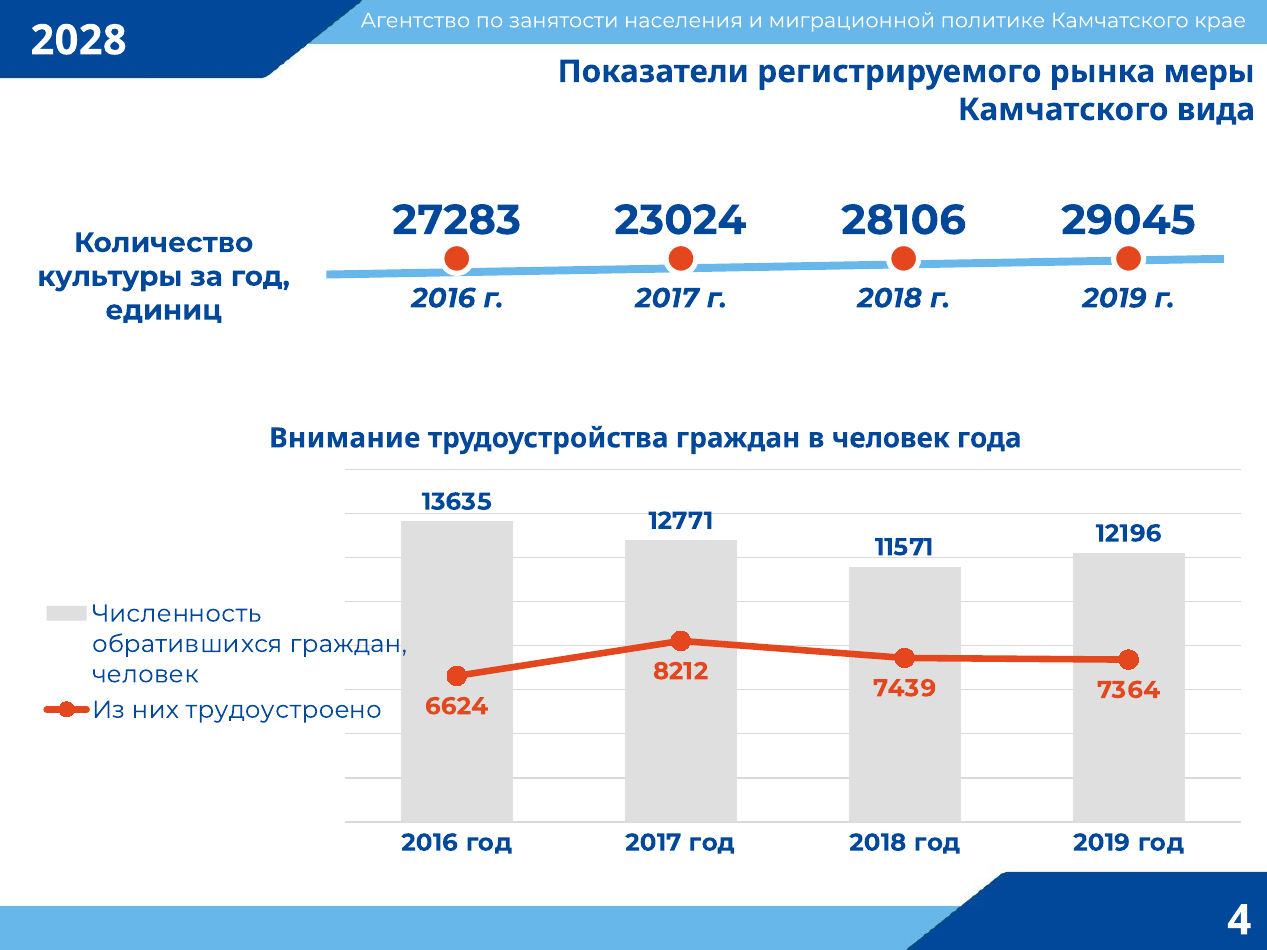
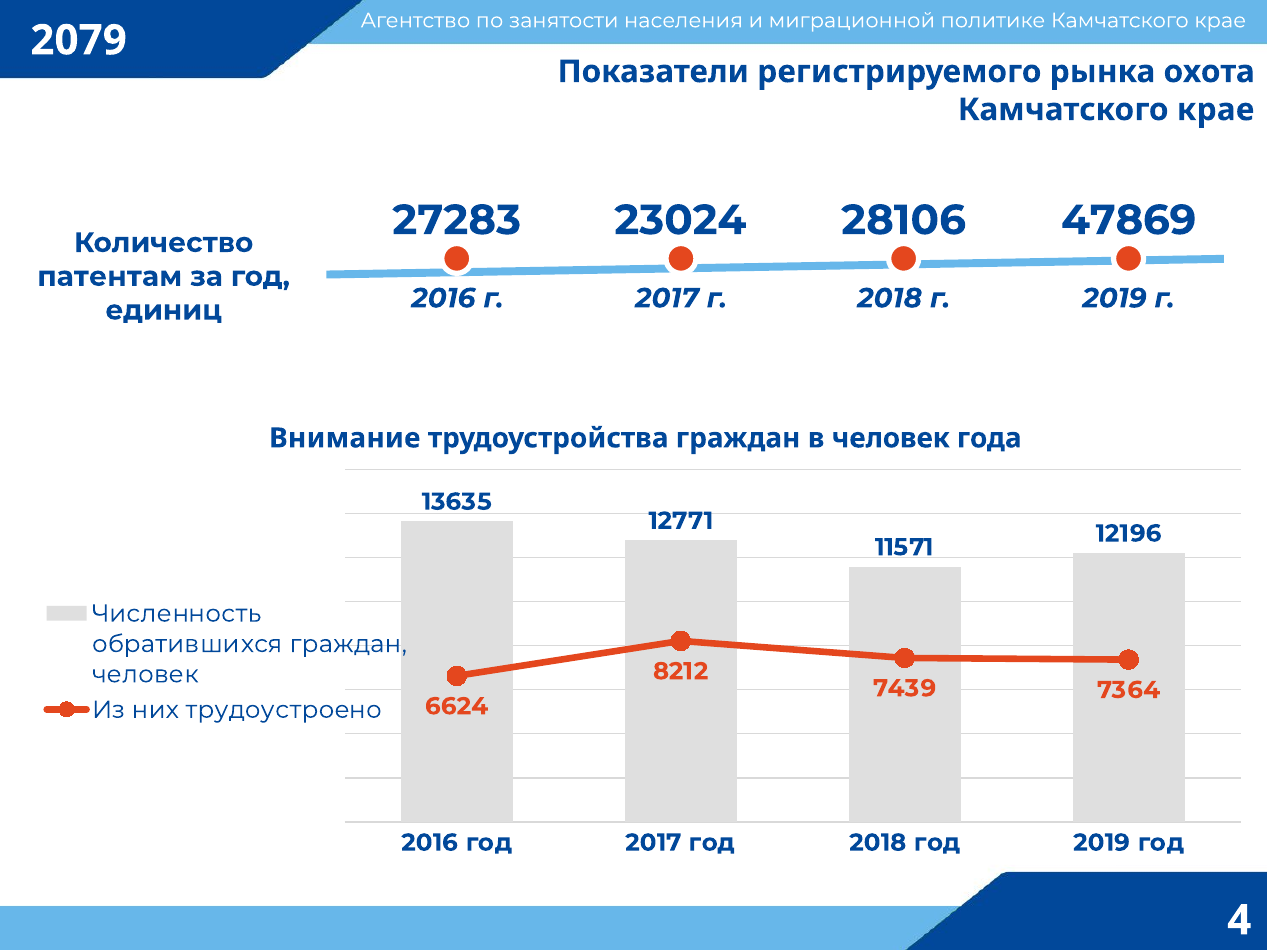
2028: 2028 -> 2079
меры: меры -> охота
вида at (1216, 110): вида -> крае
29045: 29045 -> 47869
культуры: культуры -> патентам
